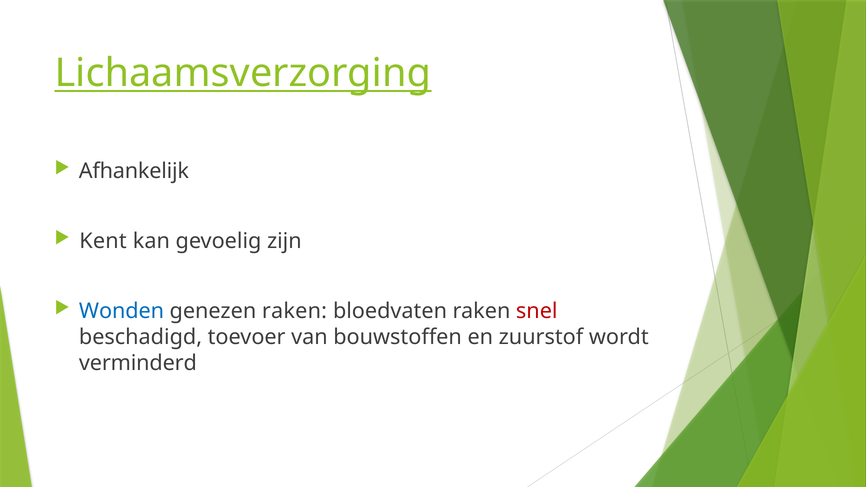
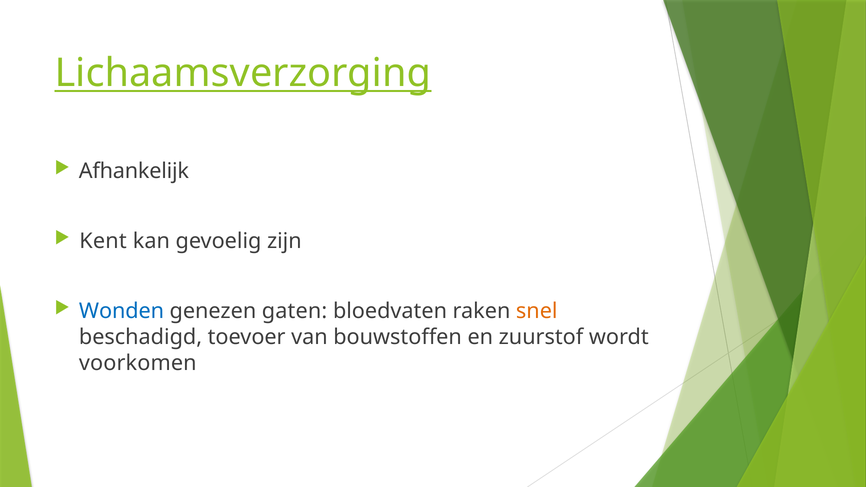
genezen raken: raken -> gaten
snel colour: red -> orange
verminderd: verminderd -> voorkomen
